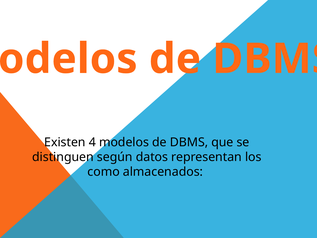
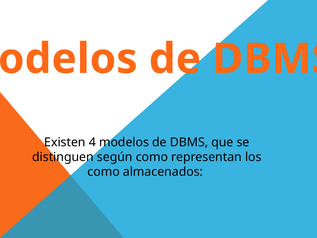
según datos: datos -> como
